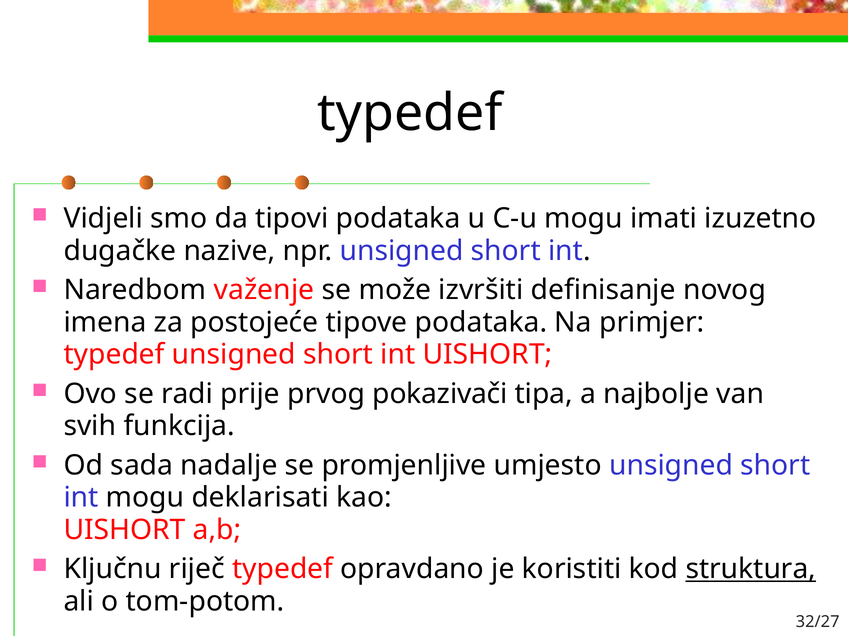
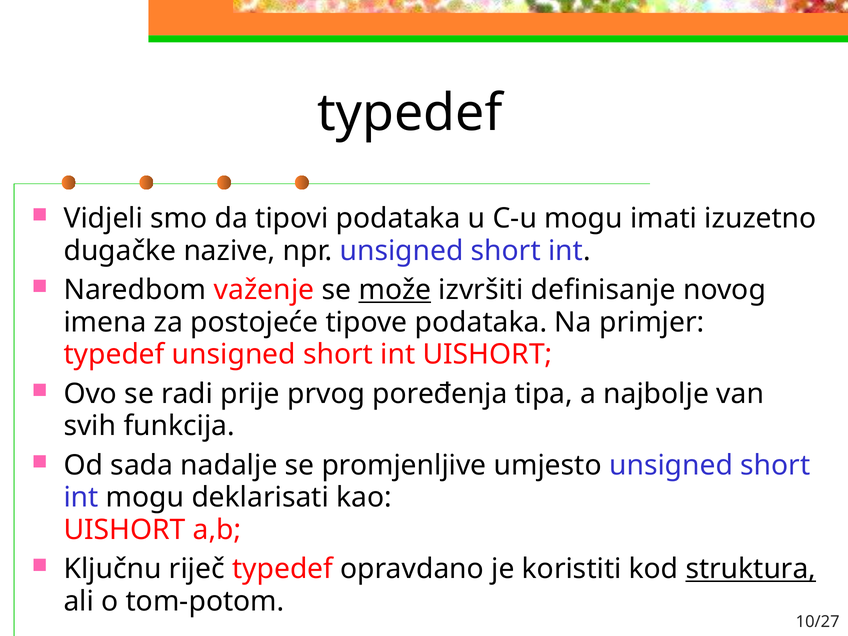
može underline: none -> present
pokazivači: pokazivači -> poređenja
32/27: 32/27 -> 10/27
